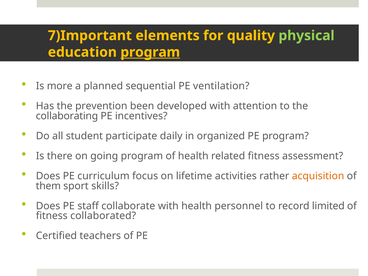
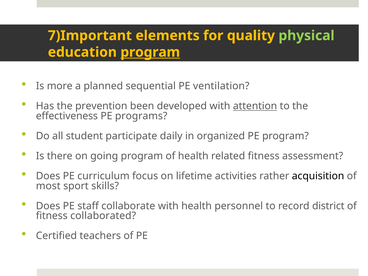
attention underline: none -> present
collaborating: collaborating -> effectiveness
incentives: incentives -> programs
acquisition colour: orange -> black
them: them -> most
limited: limited -> district
